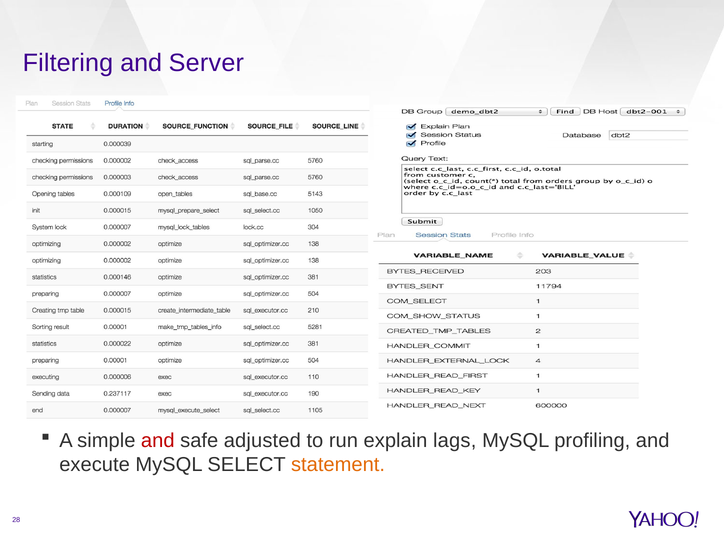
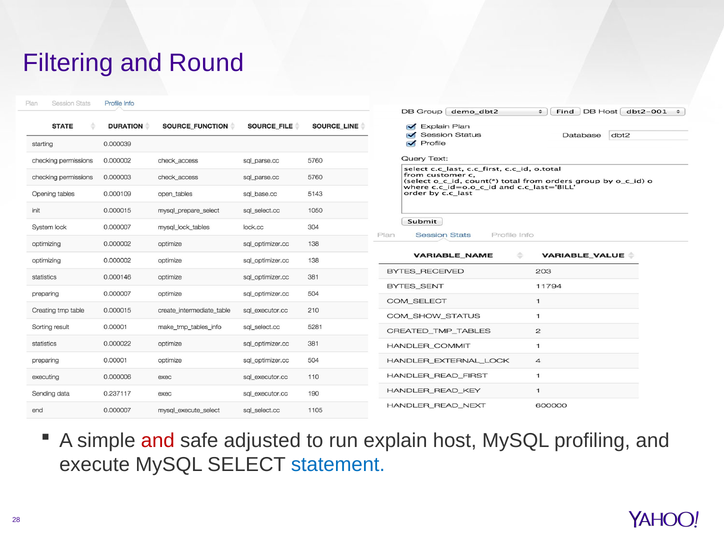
Server: Server -> Round
lags: lags -> host
statement colour: orange -> blue
